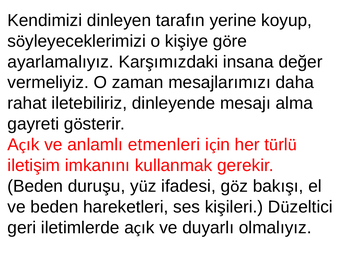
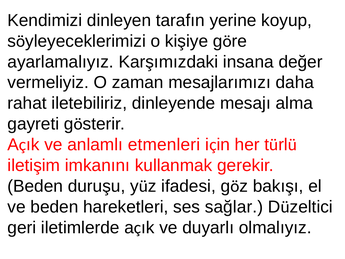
kişileri: kişileri -> sağlar
